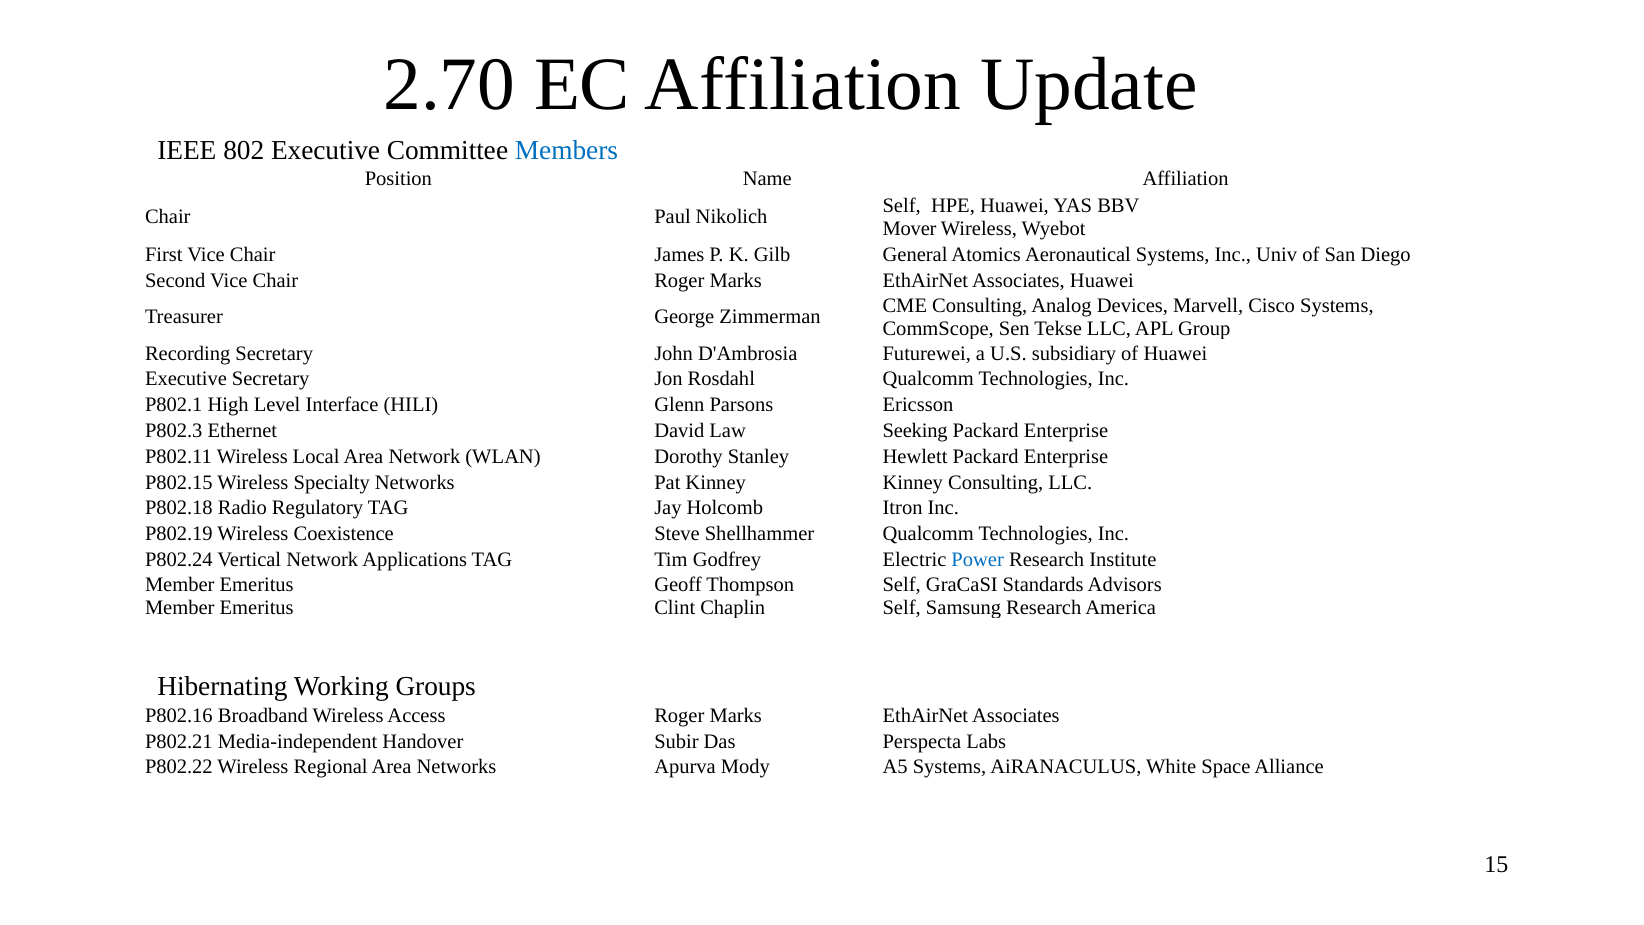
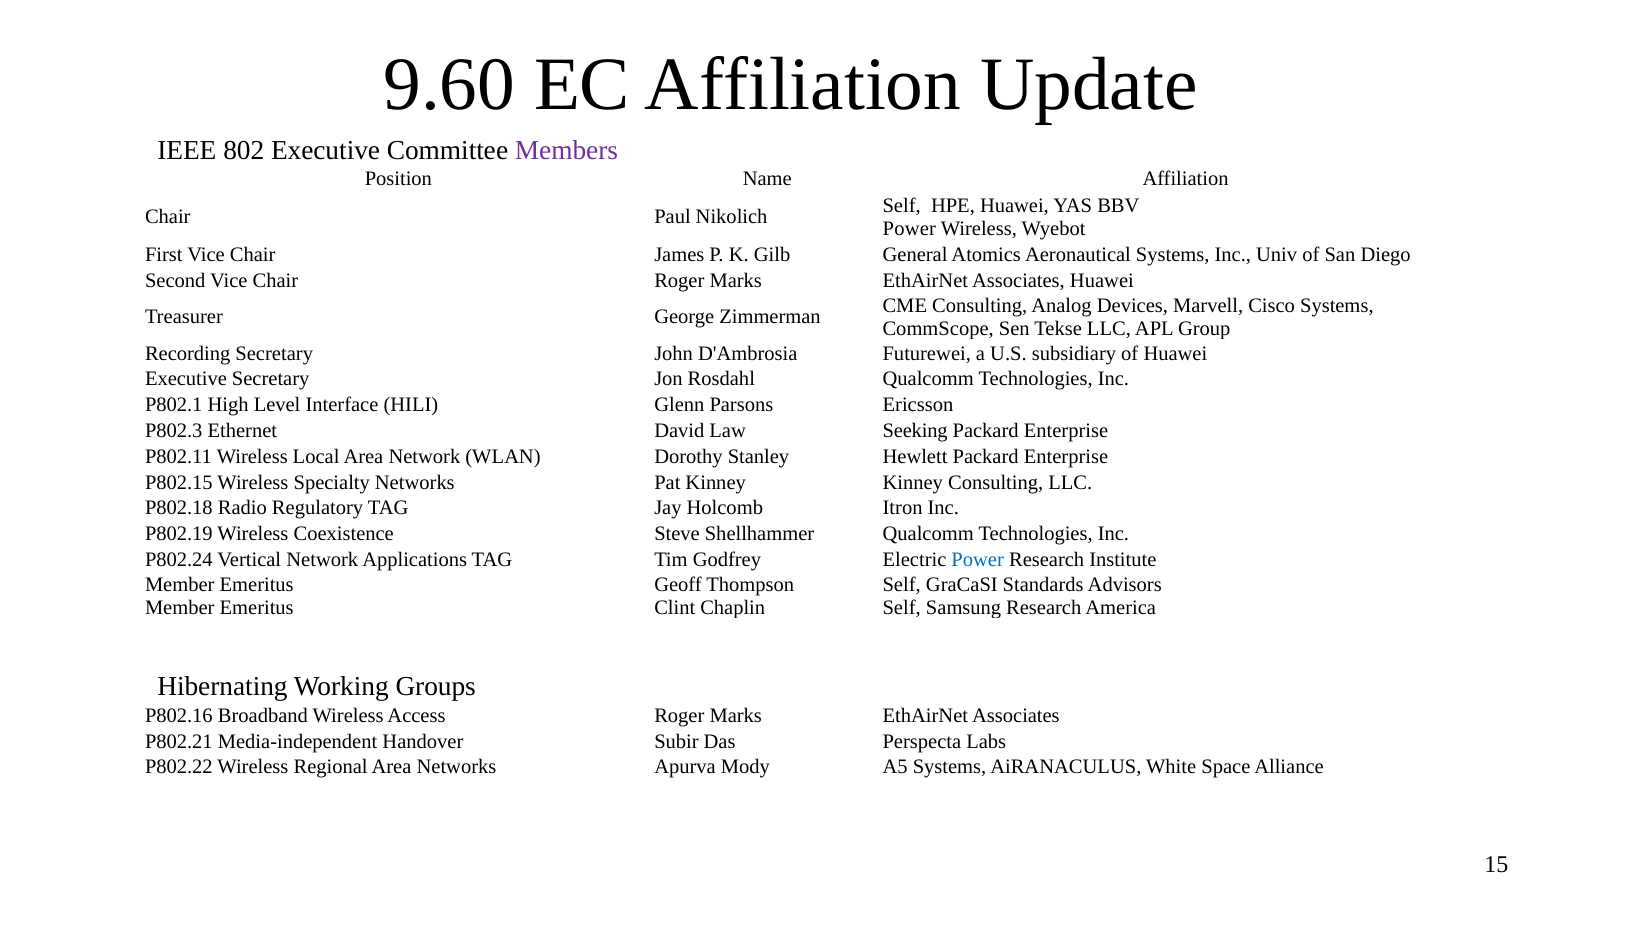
2.70: 2.70 -> 9.60
Members colour: blue -> purple
Mover at (910, 228): Mover -> Power
